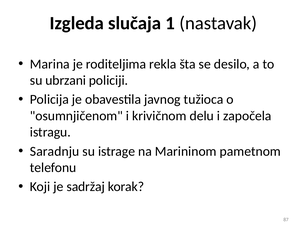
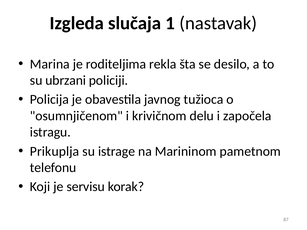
Saradnju: Saradnju -> Prikuplja
sadržaj: sadržaj -> servisu
